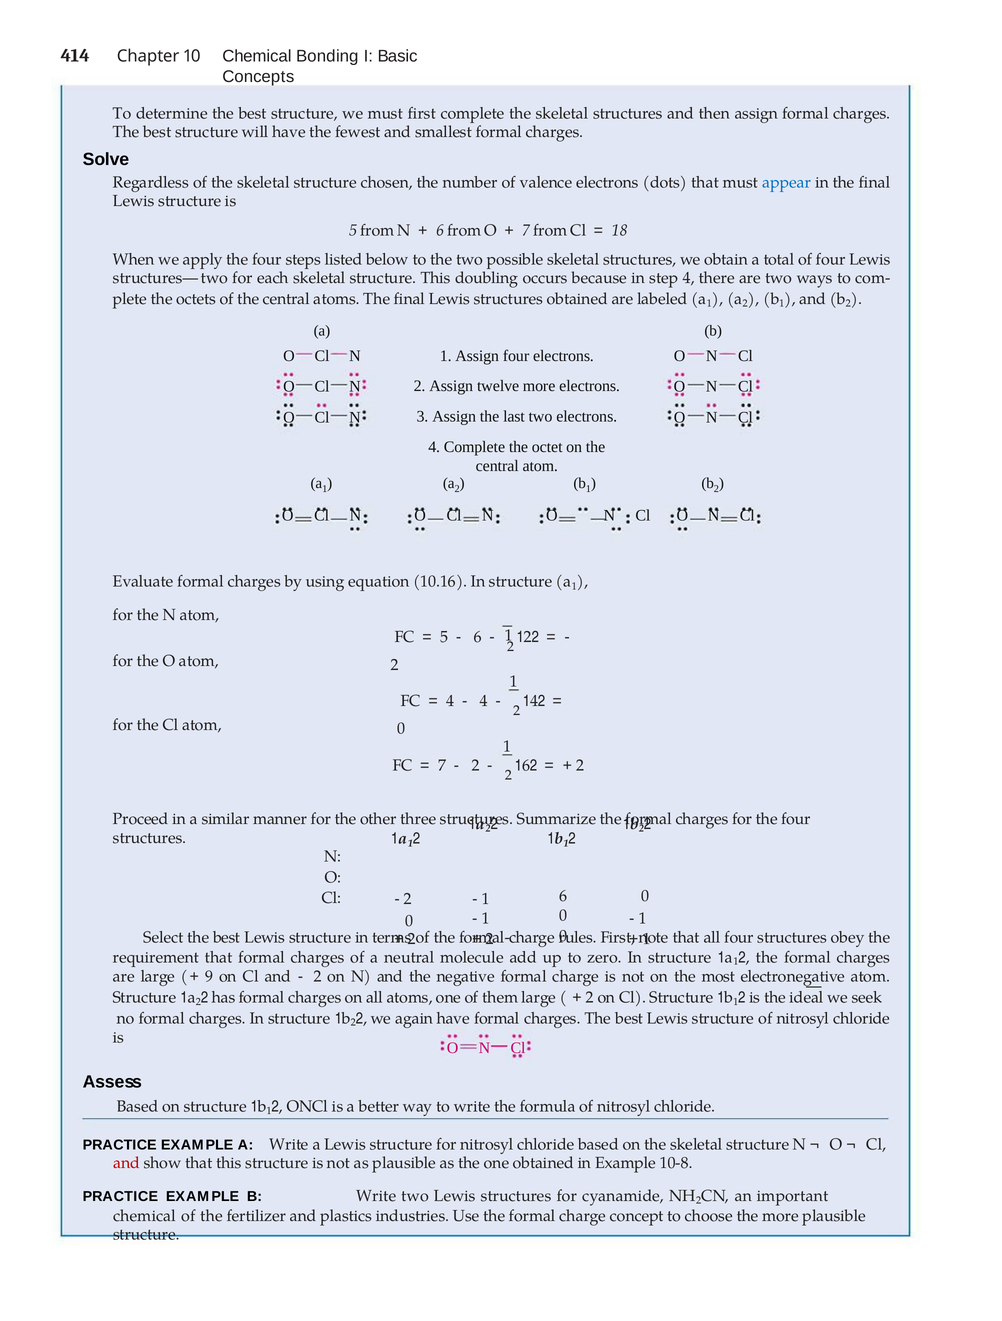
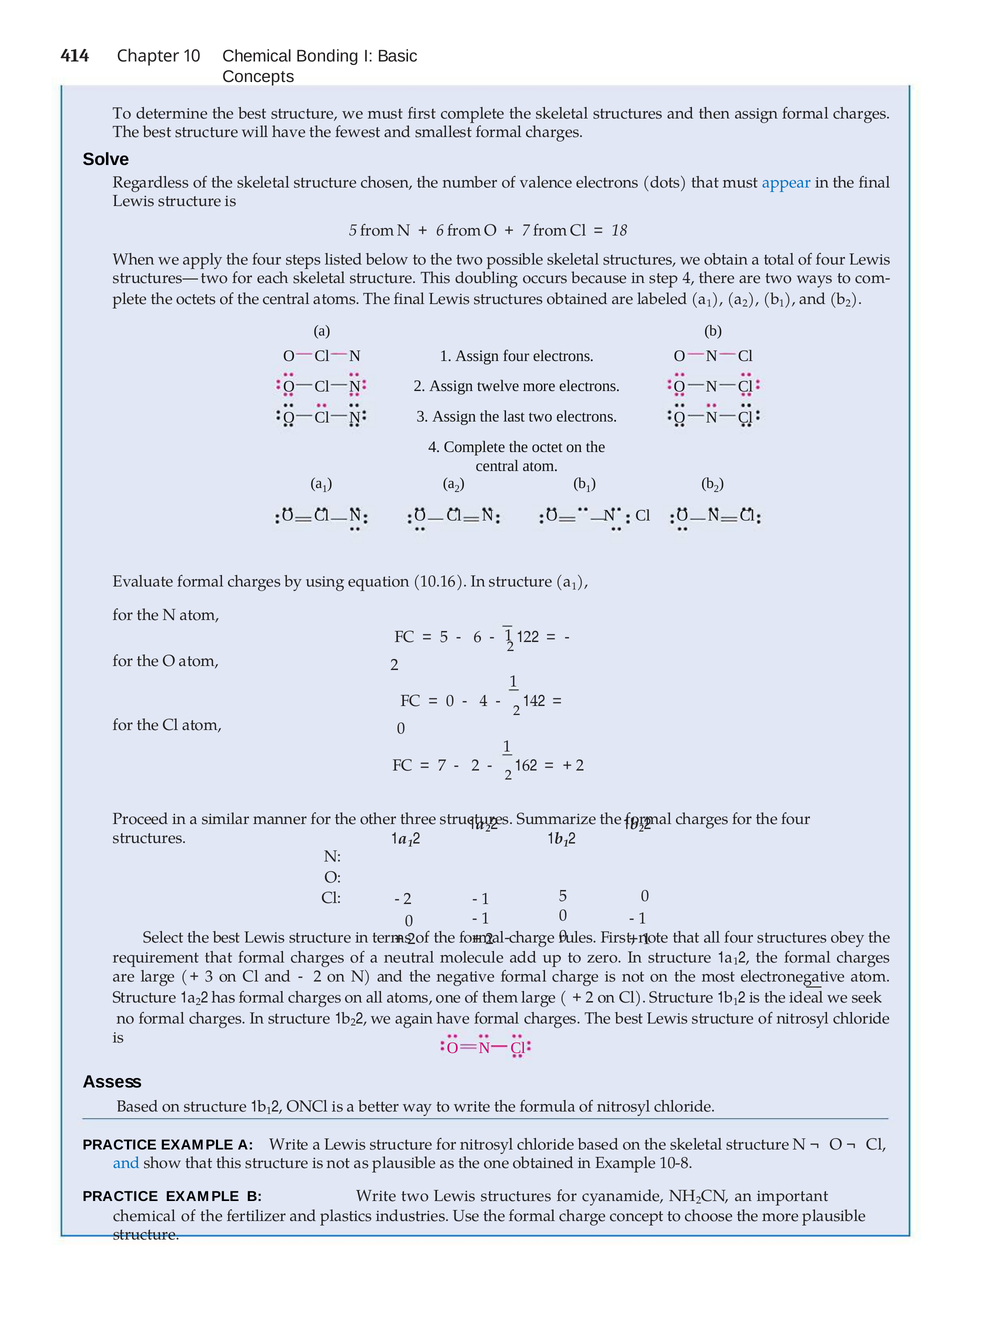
4 at (450, 701): 4 -> 0
1 6: 6 -> 5
9 at (209, 976): 9 -> 3
and at (127, 1163) colour: red -> blue
